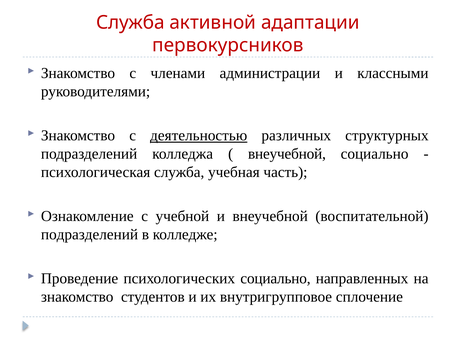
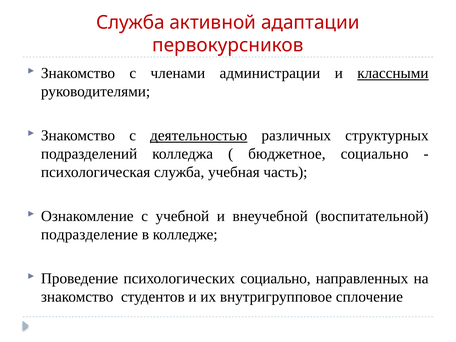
классными underline: none -> present
внеучебной at (287, 154): внеучебной -> бюджетное
подразделений at (90, 234): подразделений -> подразделение
